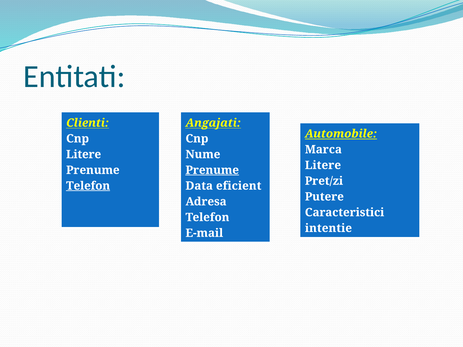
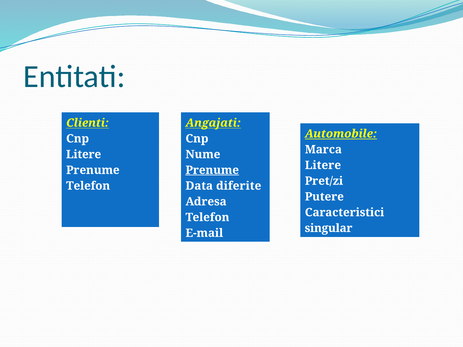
Telefon at (88, 186) underline: present -> none
eficient: eficient -> diferite
intentie: intentie -> singular
